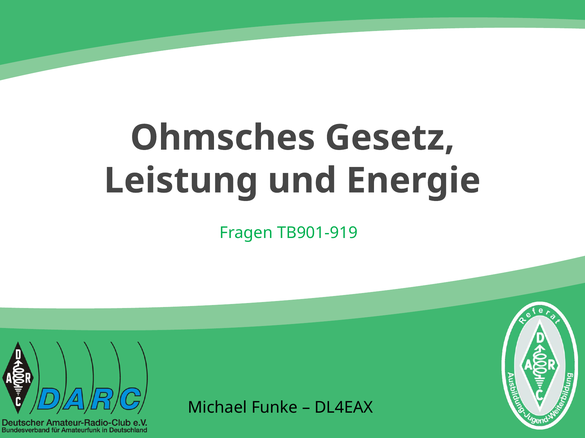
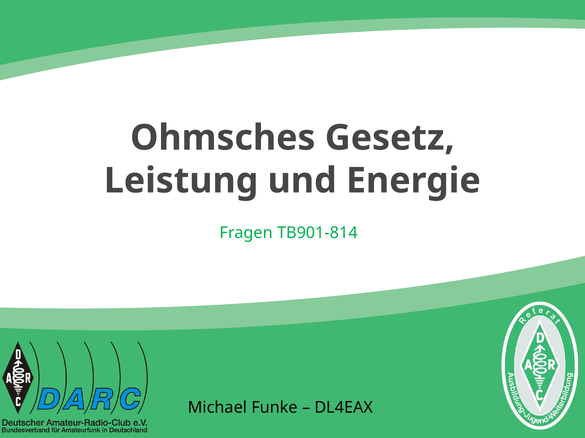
TB901-919: TB901-919 -> TB901-814
